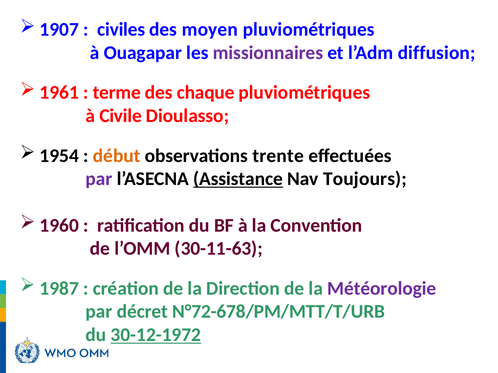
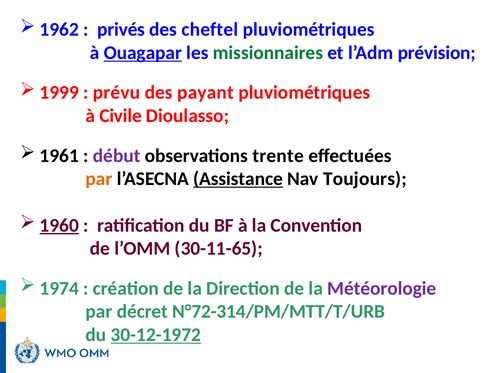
1907: 1907 -> 1962
civiles: civiles -> privés
moyen: moyen -> cheftel
Ouagapar underline: none -> present
missionnaires colour: purple -> green
diffusion: diffusion -> prévision
1961: 1961 -> 1999
terme: terme -> prévu
chaque: chaque -> payant
1954: 1954 -> 1961
début colour: orange -> purple
par at (99, 179) colour: purple -> orange
1960 underline: none -> present
30-11-63: 30-11-63 -> 30-11-65
1987: 1987 -> 1974
N°72-678/PM/MTT/T/URB: N°72-678/PM/MTT/T/URB -> N°72-314/PM/MTT/T/URB
